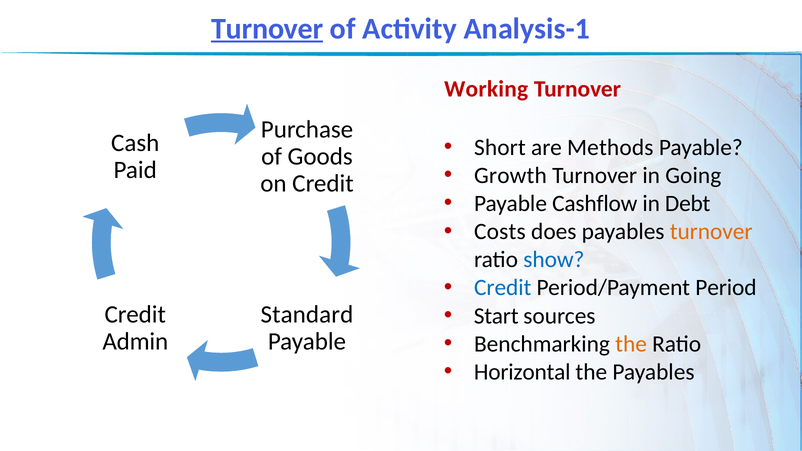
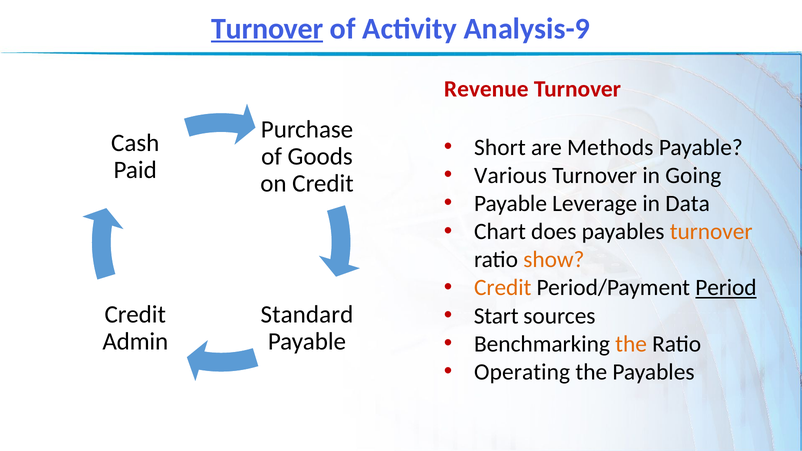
Analysis-1: Analysis-1 -> Analysis-9
Working: Working -> Revenue
Growth: Growth -> Various
Cashflow: Cashflow -> Leverage
Debt: Debt -> Data
Costs: Costs -> Chart
show colour: blue -> orange
Credit at (503, 288) colour: blue -> orange
Period underline: none -> present
Horizontal: Horizontal -> Operating
